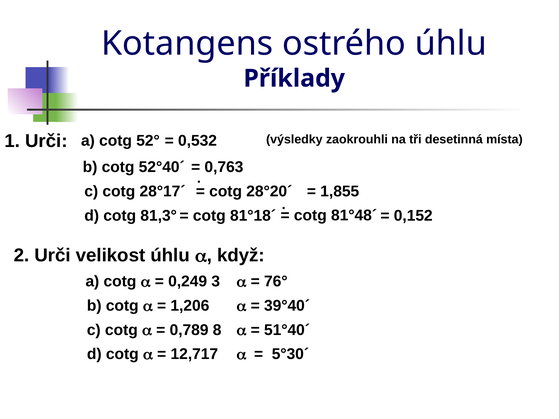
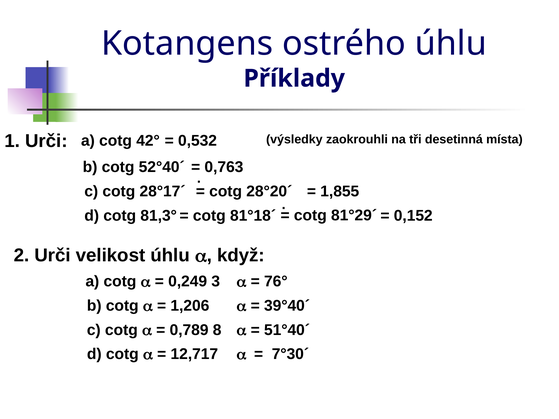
52°: 52° -> 42°
81°48´: 81°48´ -> 81°29´
5°30´: 5°30´ -> 7°30´
